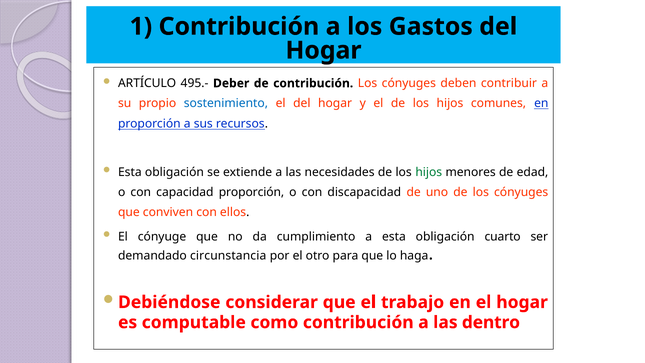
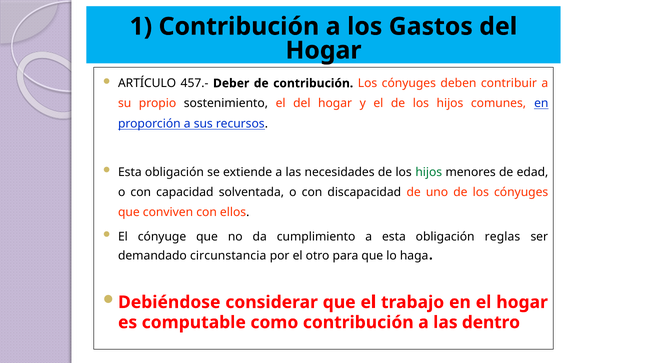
495.-: 495.- -> 457.-
sostenimiento colour: blue -> black
capacidad proporción: proporción -> solventada
cuarto: cuarto -> reglas
